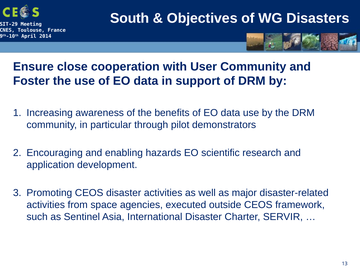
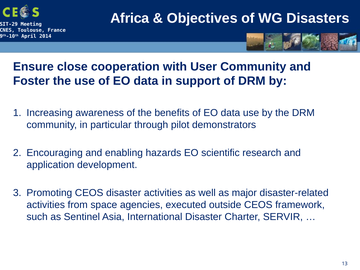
South: South -> Africa
